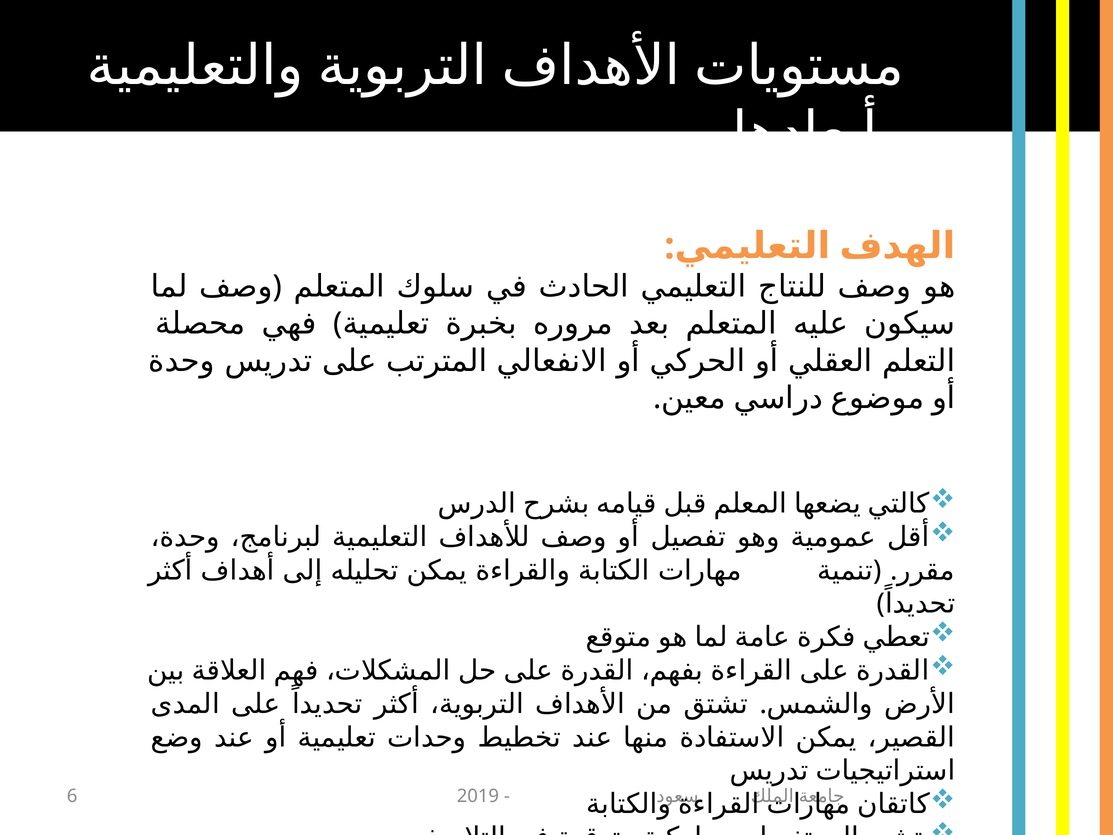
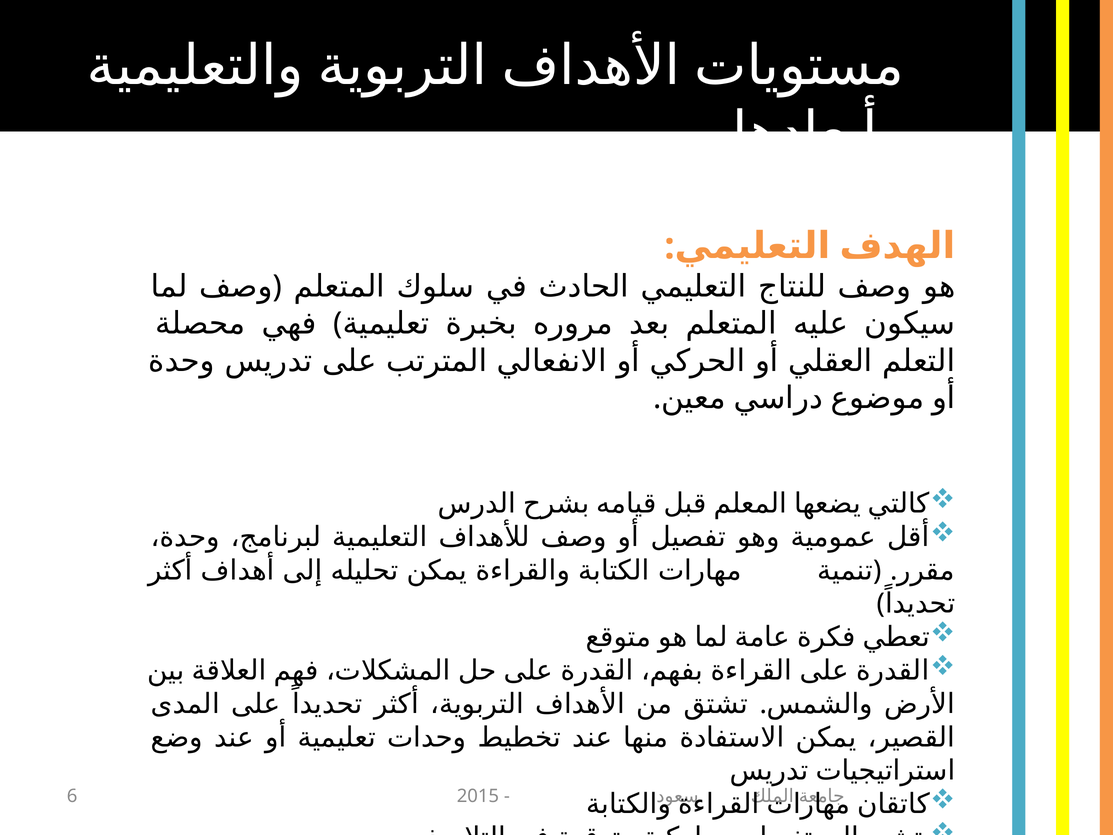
2019: 2019 -> 2015
